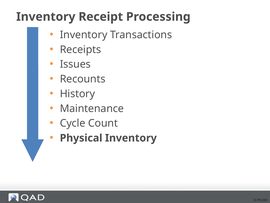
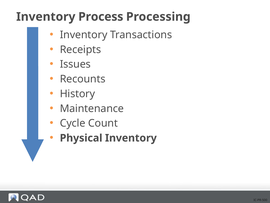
Receipt: Receipt -> Process
